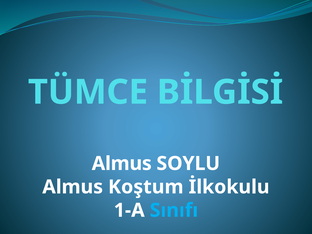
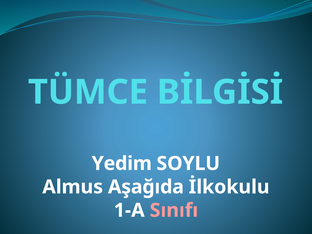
Almus at (122, 164): Almus -> Yedim
Koştum: Koştum -> Aşağıda
Sınıfı colour: light blue -> pink
